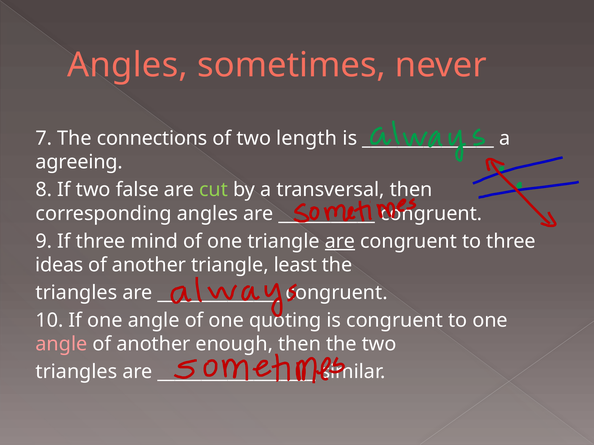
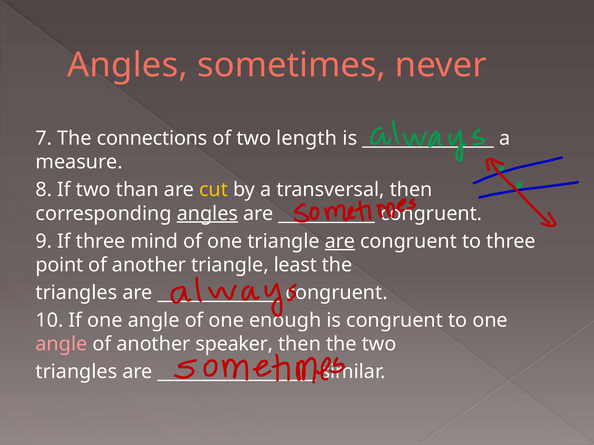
agreeing: agreeing -> measure
false: false -> than
cut colour: light green -> yellow
angles at (207, 214) underline: none -> present
ideas: ideas -> point
quoting: quoting -> enough
enough: enough -> speaker
